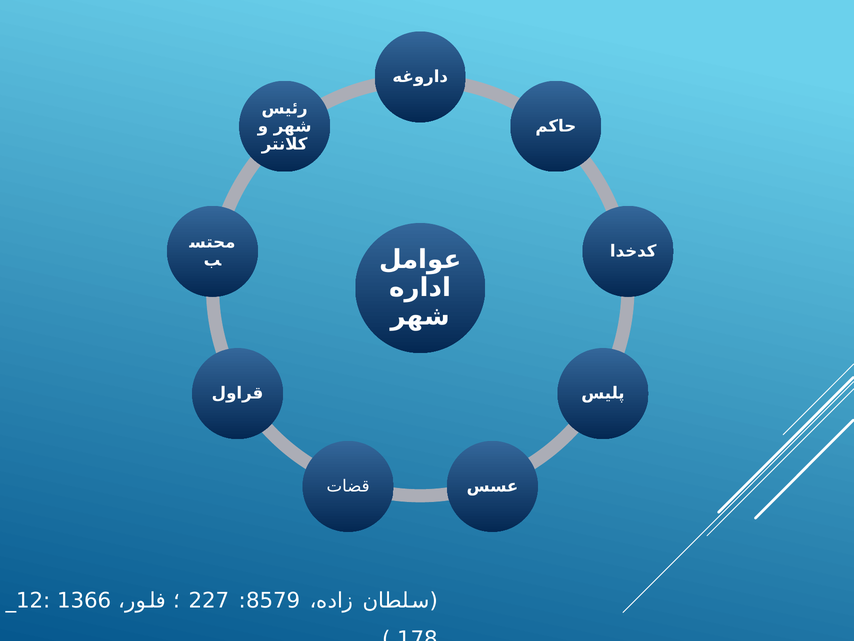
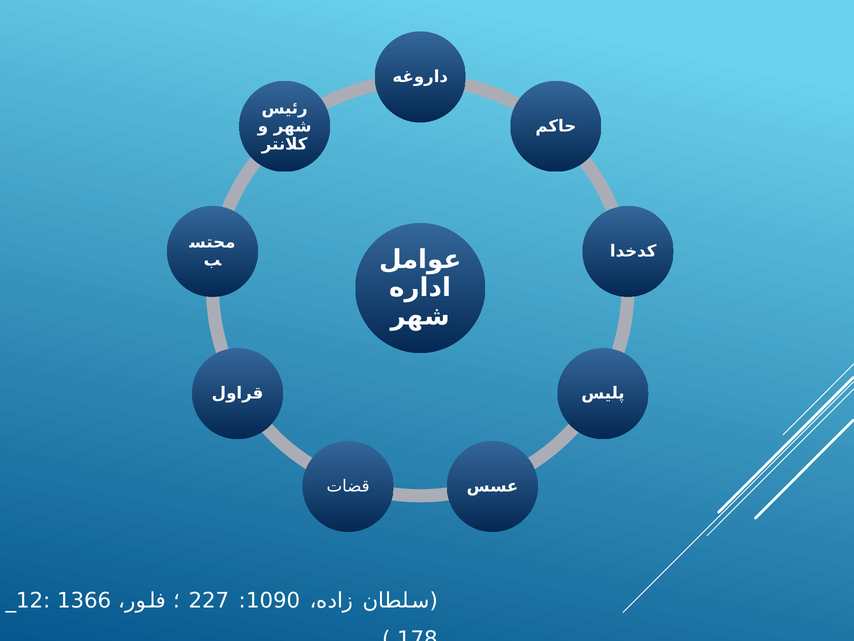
8579: 8579 -> 1090
